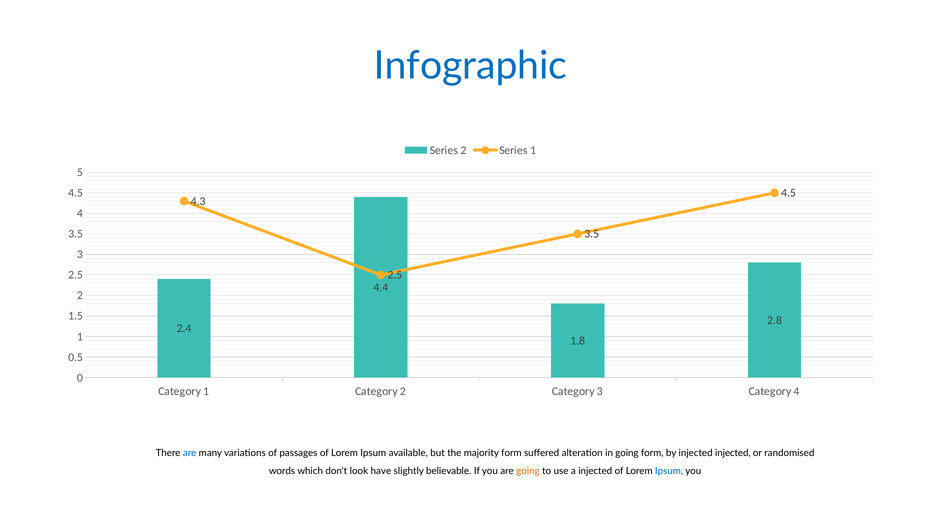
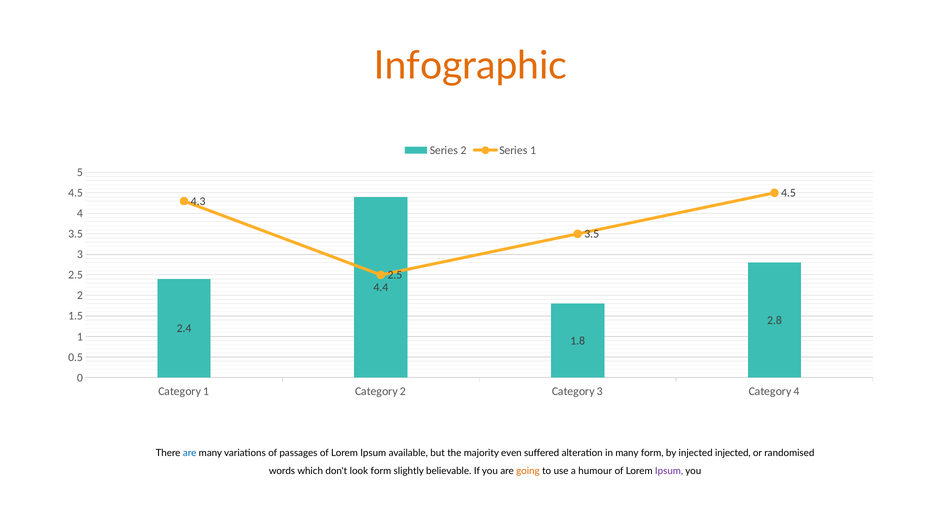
Infographic colour: blue -> orange
majority form: form -> even
in going: going -> many
look have: have -> form
a injected: injected -> humour
Ipsum at (669, 470) colour: blue -> purple
